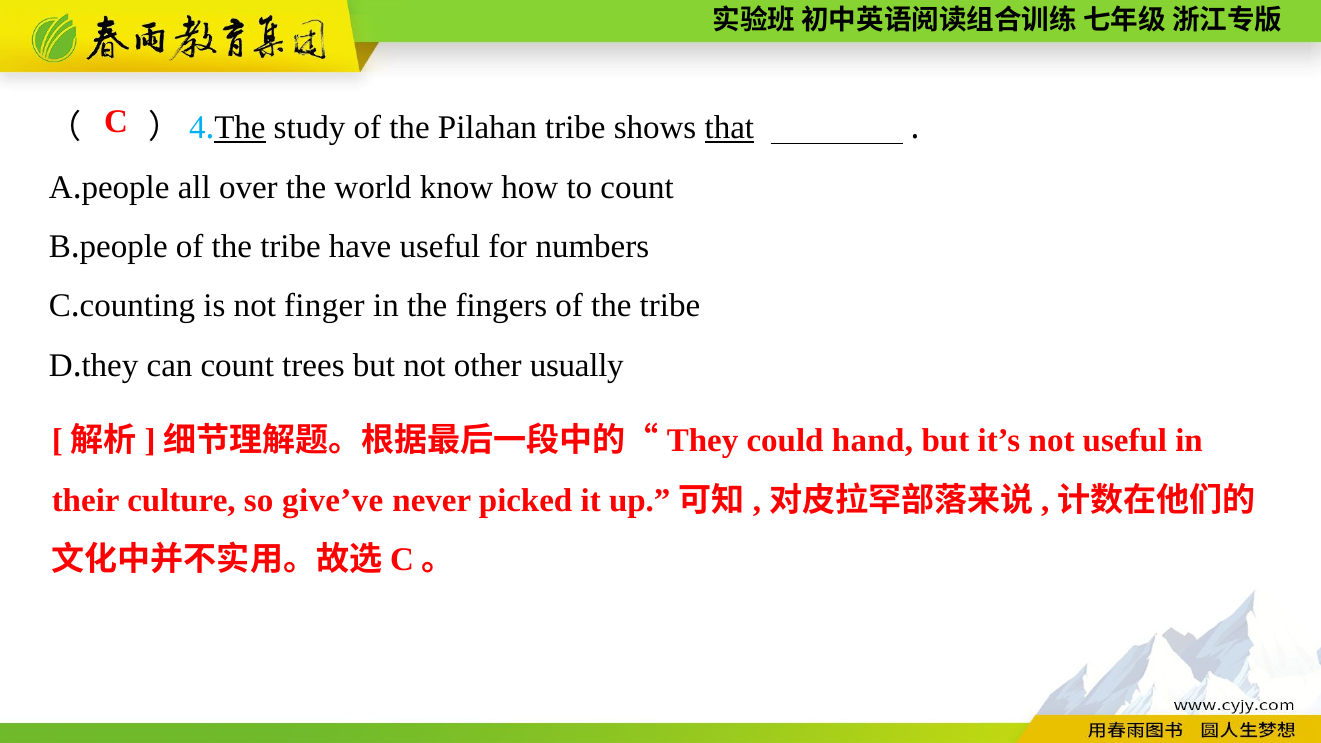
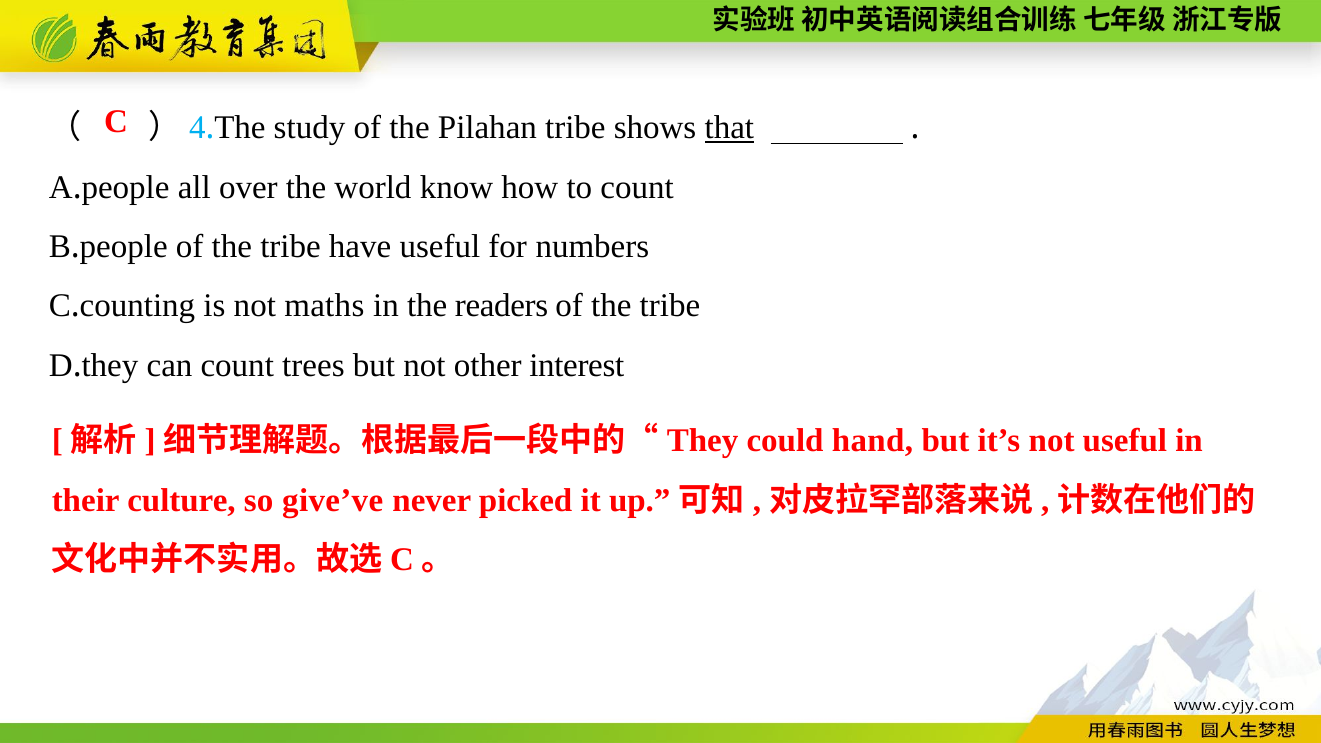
The at (240, 128) underline: present -> none
finger: finger -> maths
fingers: fingers -> readers
usually: usually -> interest
